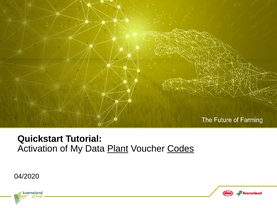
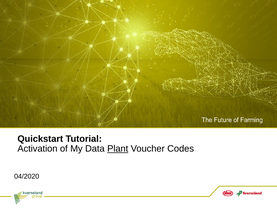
Codes underline: present -> none
